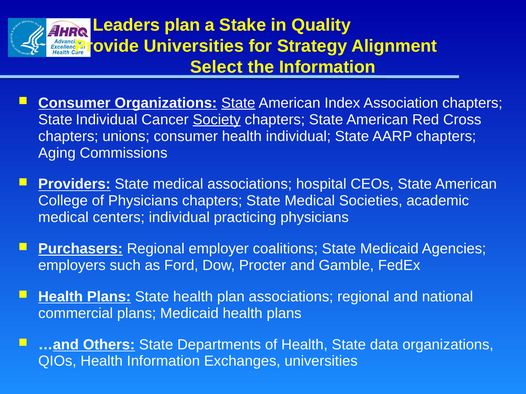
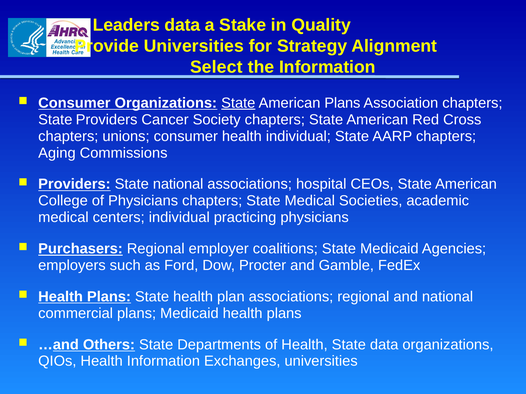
Leaders plan: plan -> data
American Index: Index -> Plans
State Individual: Individual -> Providers
Society underline: present -> none
Providers State medical: medical -> national
